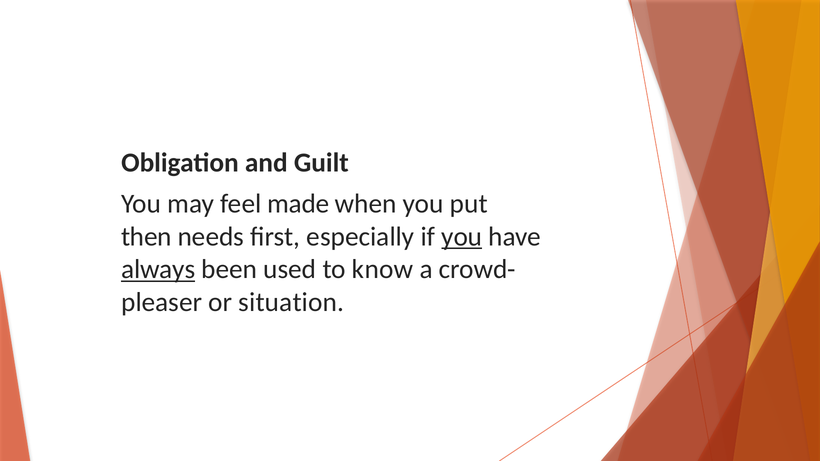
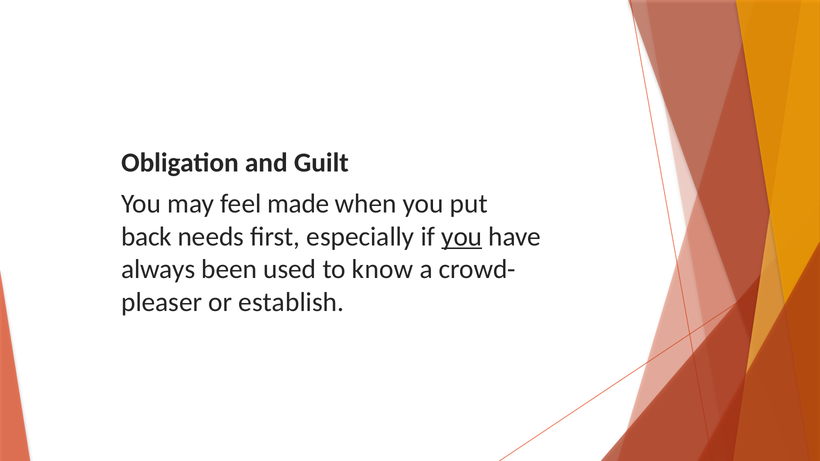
then: then -> back
always underline: present -> none
situation: situation -> establish
